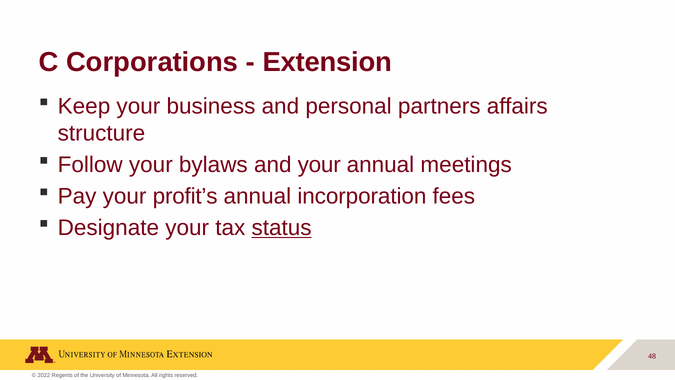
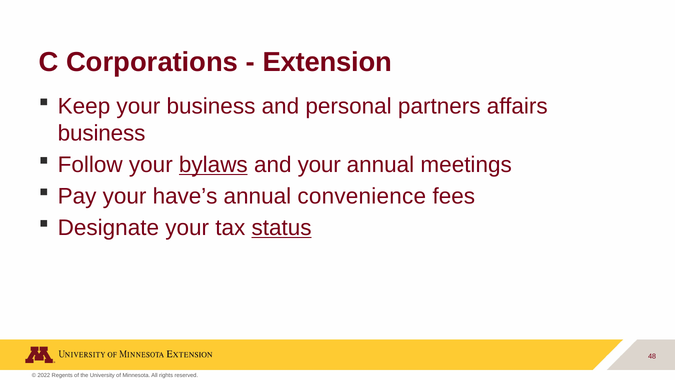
structure at (101, 133): structure -> business
bylaws underline: none -> present
profit’s: profit’s -> have’s
incorporation: incorporation -> convenience
